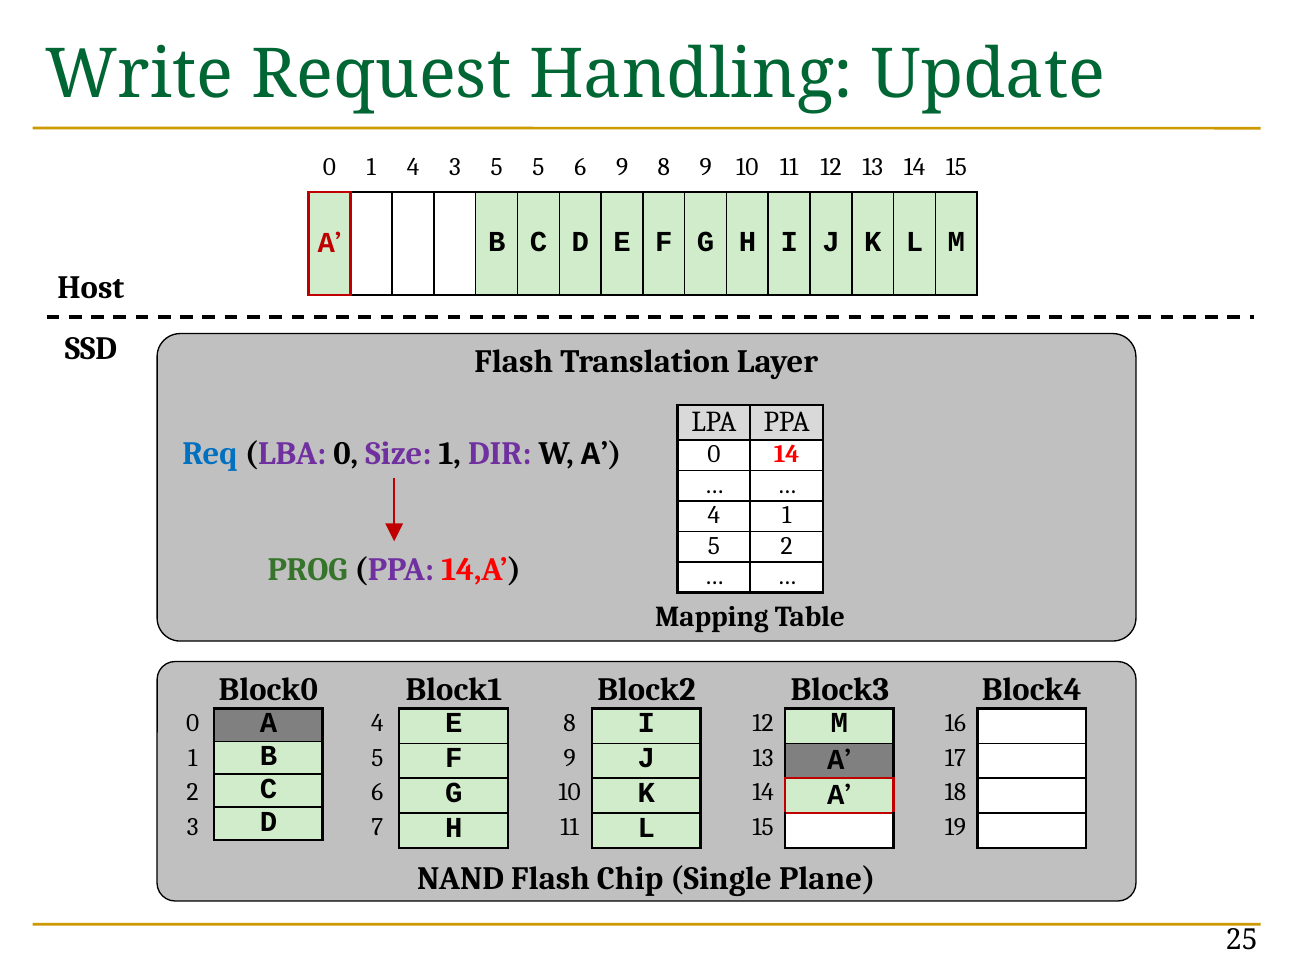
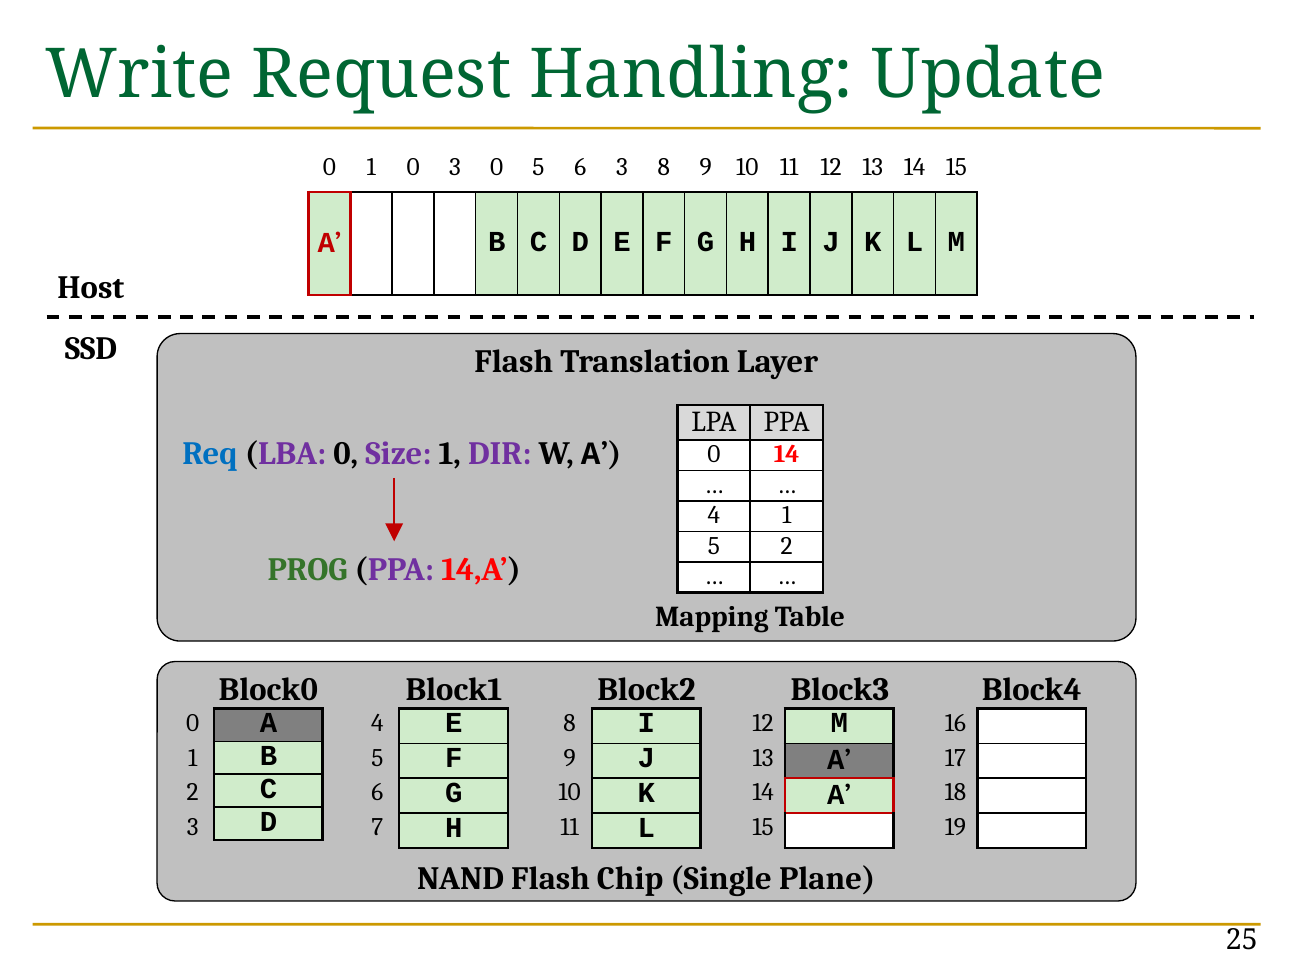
1 4: 4 -> 0
3 5: 5 -> 0
6 9: 9 -> 3
